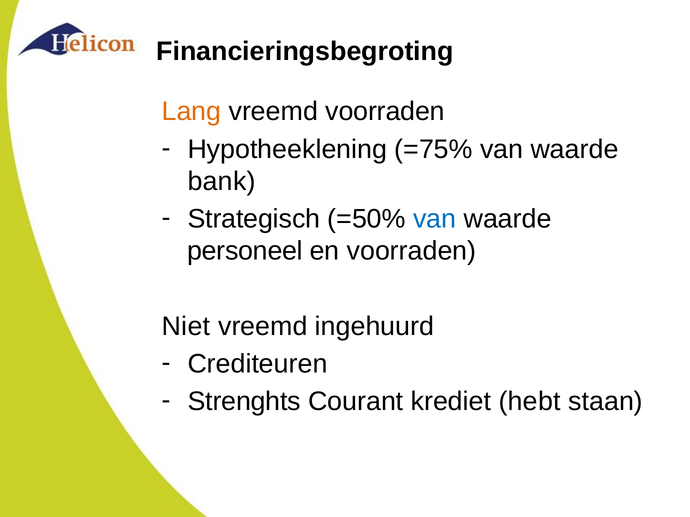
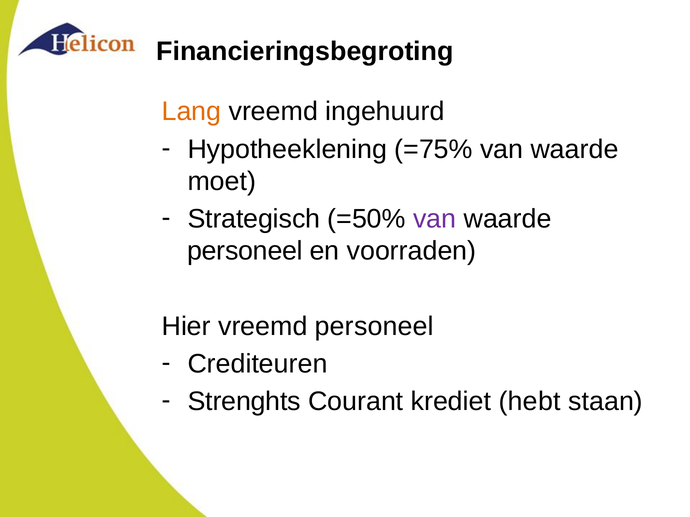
vreemd voorraden: voorraden -> ingehuurd
bank: bank -> moet
van at (435, 219) colour: blue -> purple
Niet: Niet -> Hier
vreemd ingehuurd: ingehuurd -> personeel
